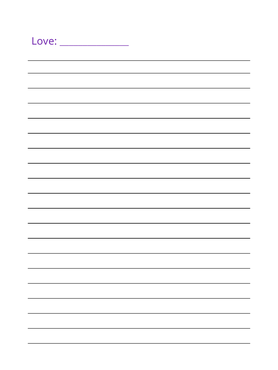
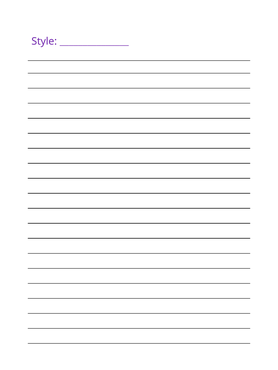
Love: Love -> Style
